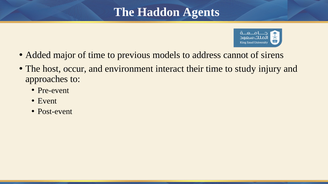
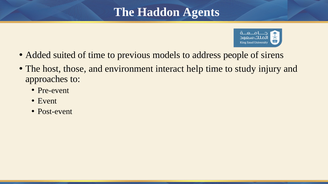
major: major -> suited
cannot: cannot -> people
occur: occur -> those
their: their -> help
